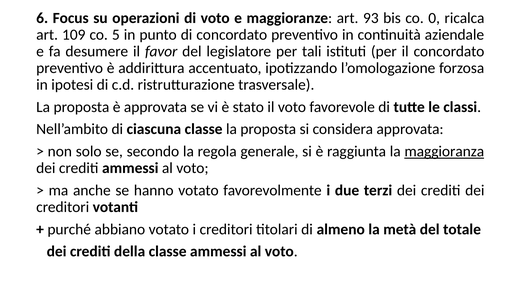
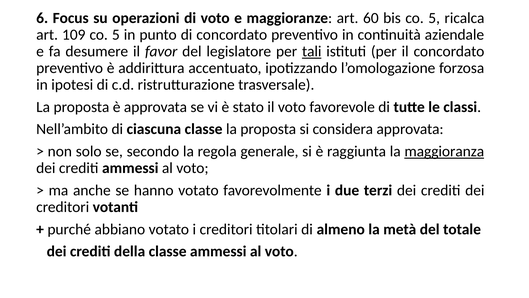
93: 93 -> 60
bis co 0: 0 -> 5
tali underline: none -> present
